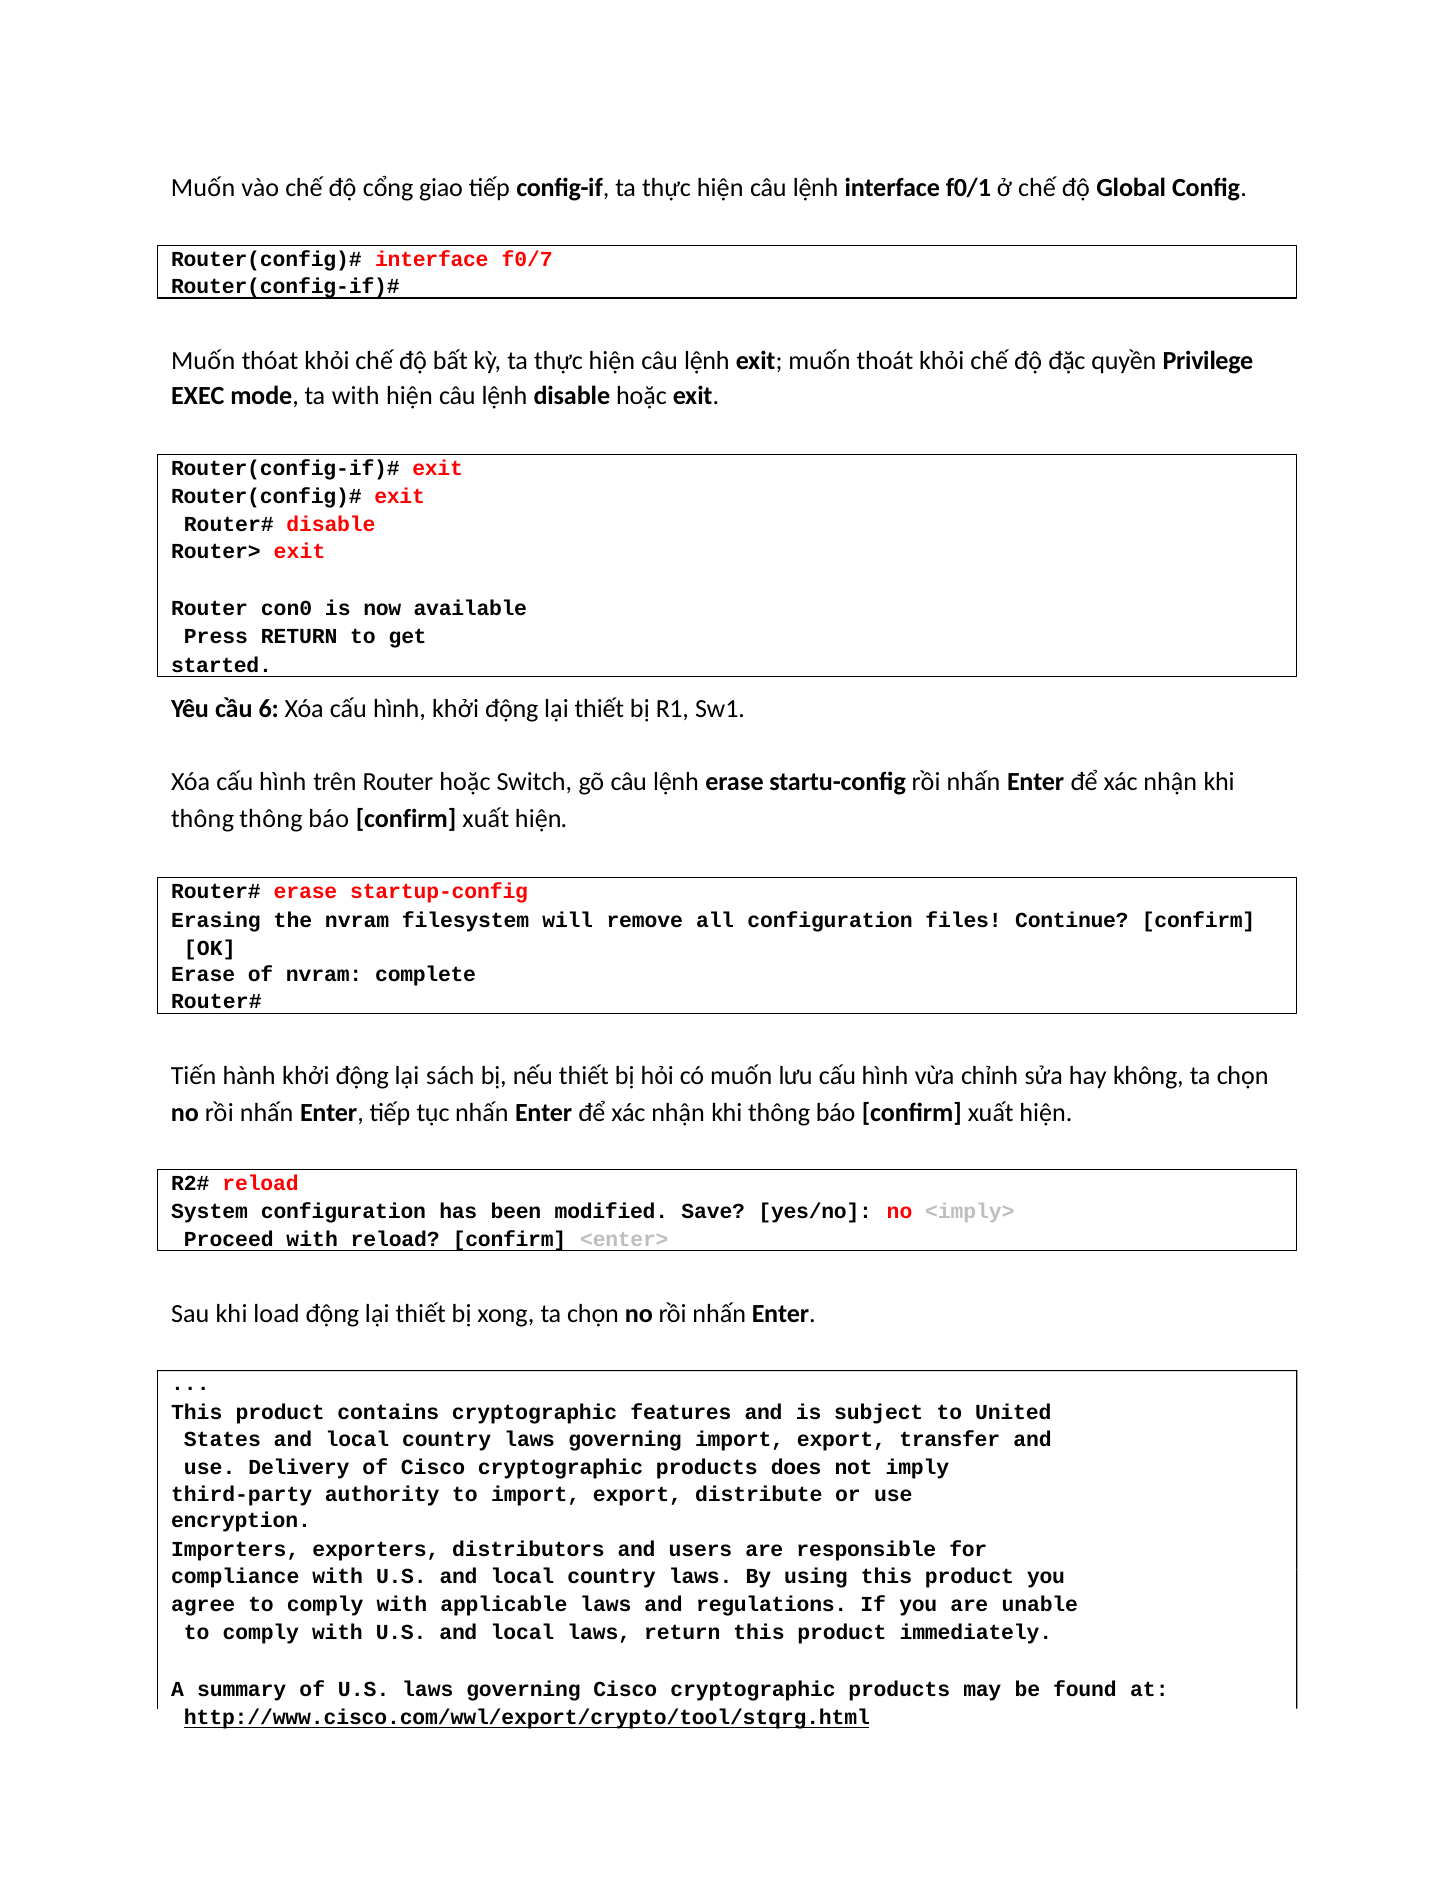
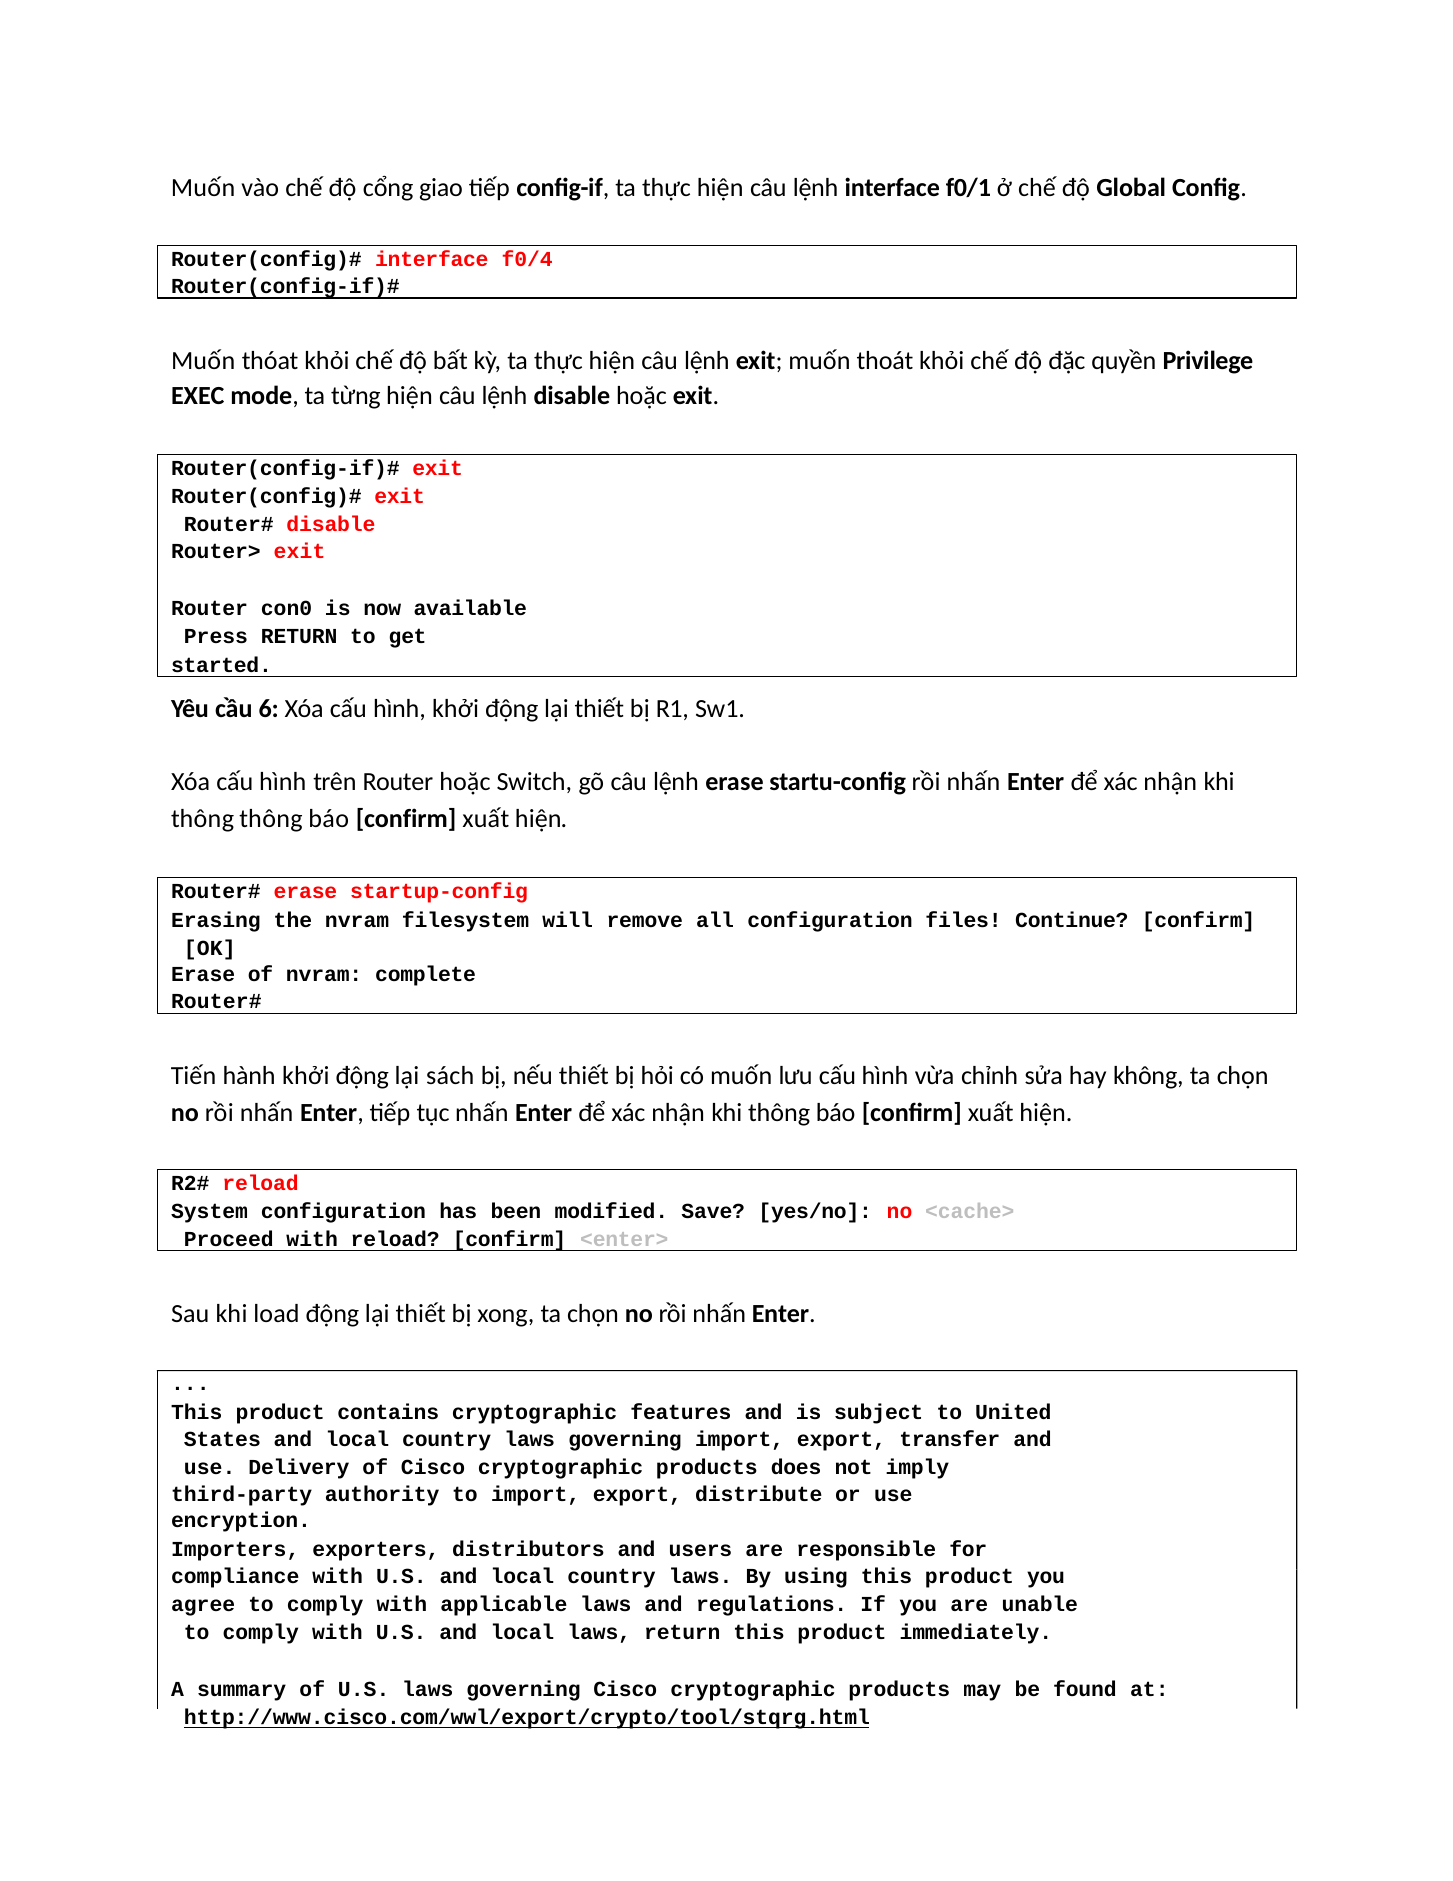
f0/7: f0/7 -> f0/4
ta with: with -> từng
<imply>: <imply> -> <cache>
